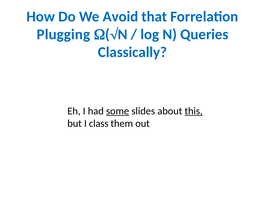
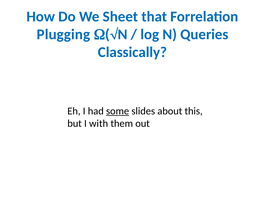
Avoid: Avoid -> Sheet
this underline: present -> none
class: class -> with
